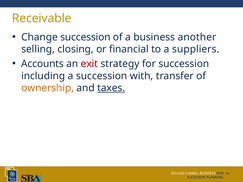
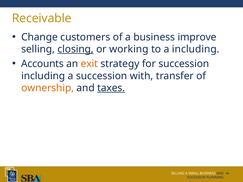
Change succession: succession -> customers
another: another -> improve
closing underline: none -> present
financial: financial -> working
a suppliers: suppliers -> including
exit colour: red -> orange
